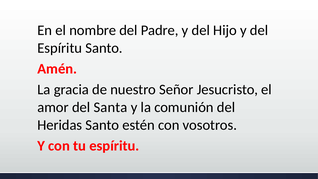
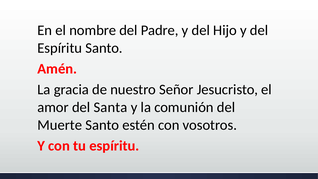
Heridas: Heridas -> Muerte
